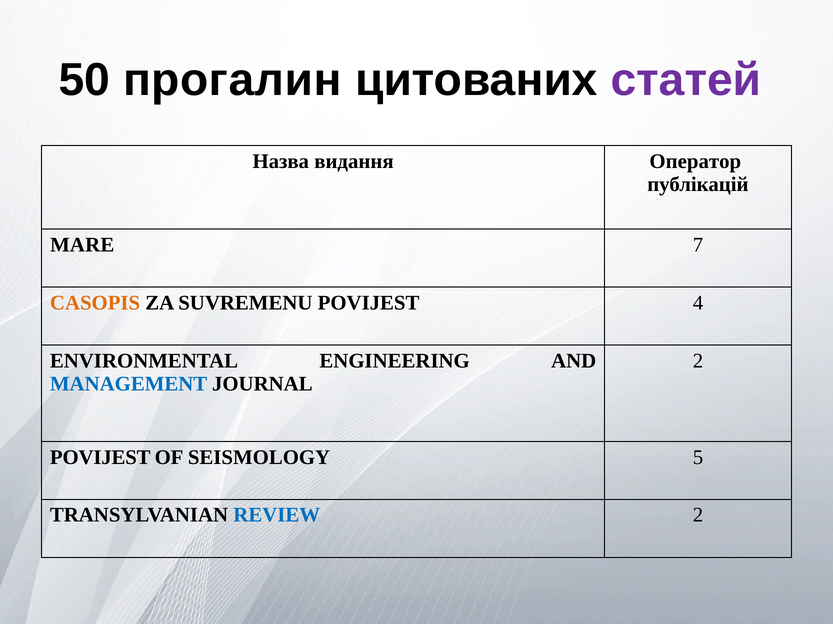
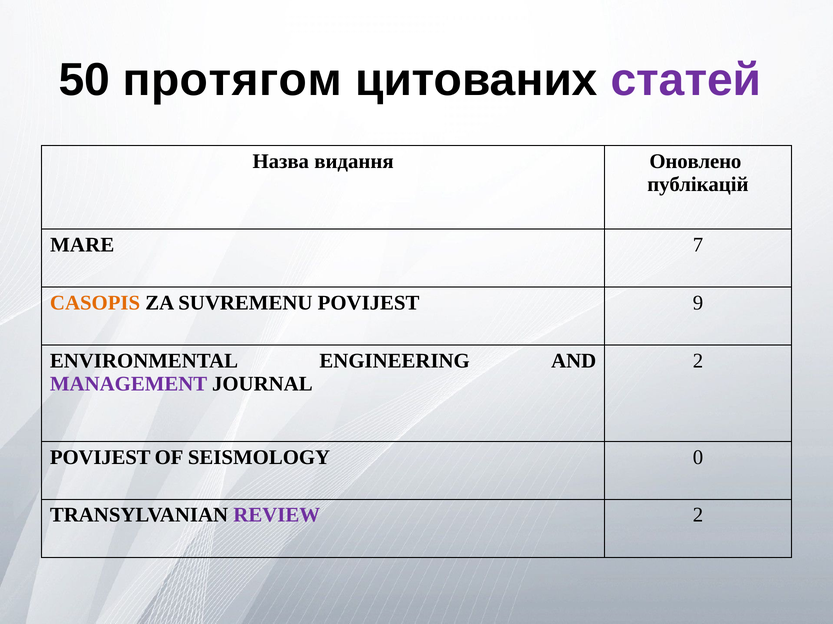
прогалин: прогалин -> протягом
Оператор: Оператор -> Оновлено
4: 4 -> 9
MANAGEMENT colour: blue -> purple
5: 5 -> 0
REVIEW colour: blue -> purple
